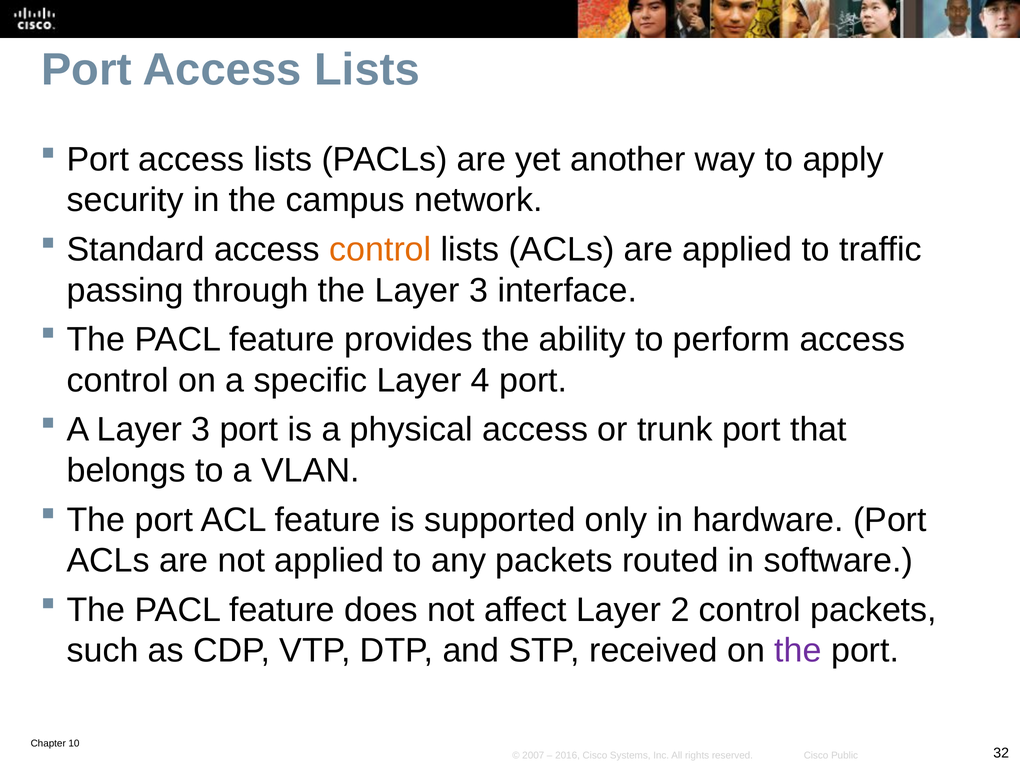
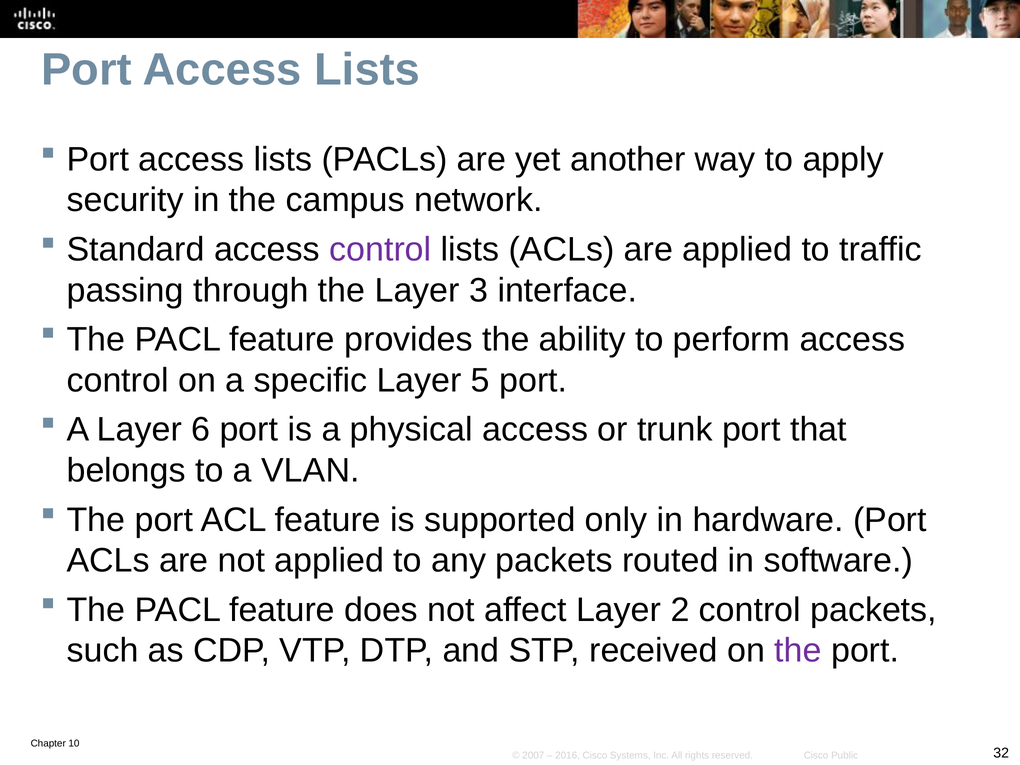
control at (380, 249) colour: orange -> purple
4: 4 -> 5
A Layer 3: 3 -> 6
